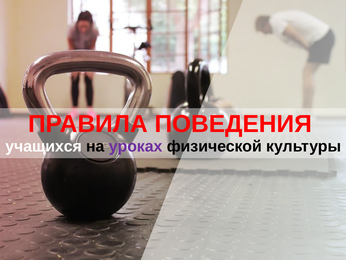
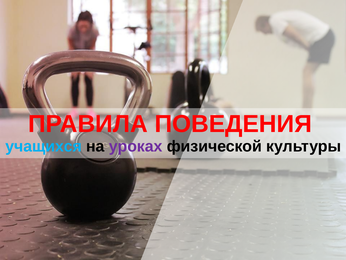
учащихся colour: white -> light blue
